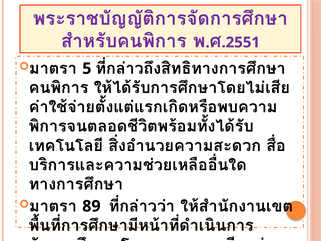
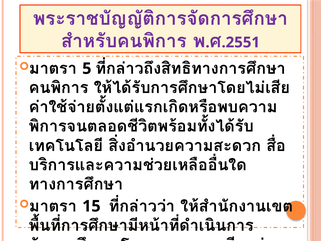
89: 89 -> 15
